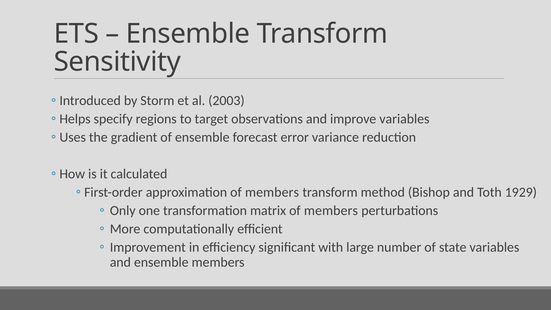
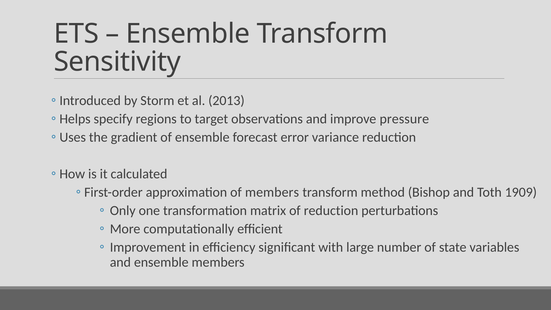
2003: 2003 -> 2013
improve variables: variables -> pressure
1929: 1929 -> 1909
matrix of members: members -> reduction
